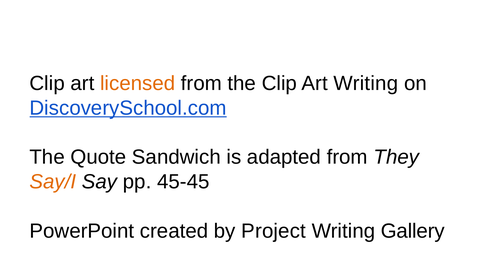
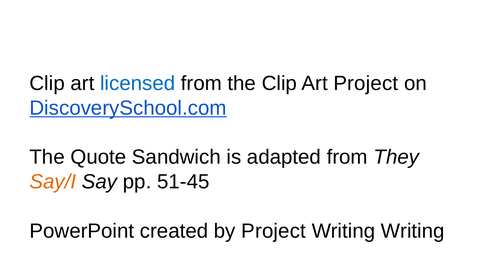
licensed colour: orange -> blue
Art Writing: Writing -> Project
45-45: 45-45 -> 51-45
Writing Gallery: Gallery -> Writing
